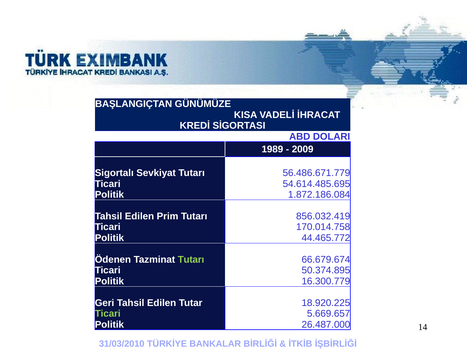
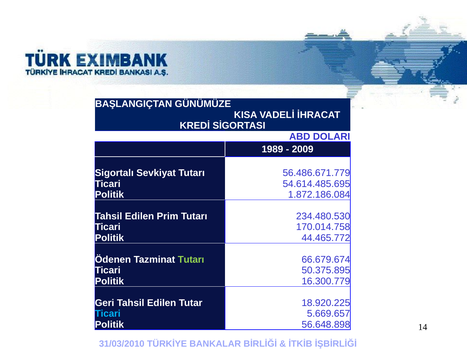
856.032.419: 856.032.419 -> 234.480.530
50.374.895: 50.374.895 -> 50.375.895
Ticari at (108, 314) colour: light green -> light blue
26.487.000: 26.487.000 -> 56.648.898
